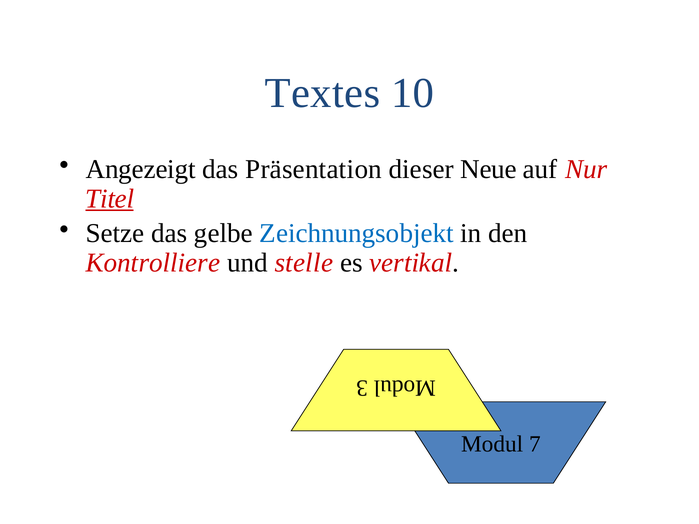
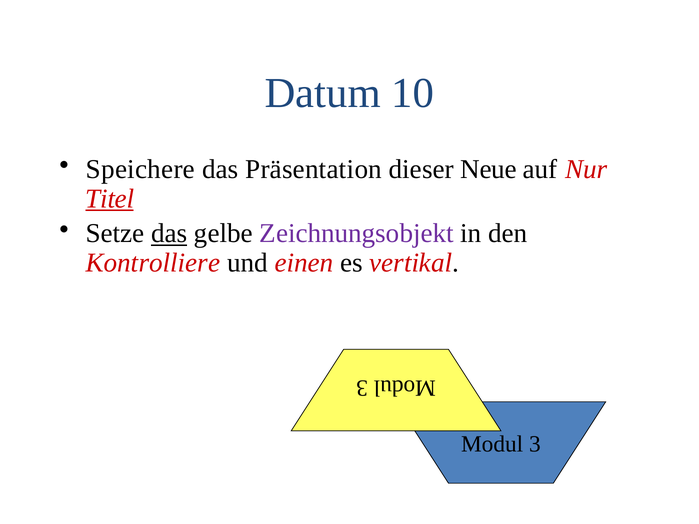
Textes: Textes -> Datum
Angezeigt: Angezeigt -> Speichere
das at (169, 234) underline: none -> present
Zeichnungsobjekt colour: blue -> purple
stelle: stelle -> einen
Modul 7: 7 -> 3
